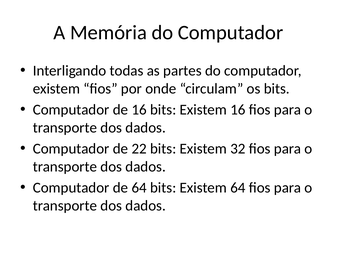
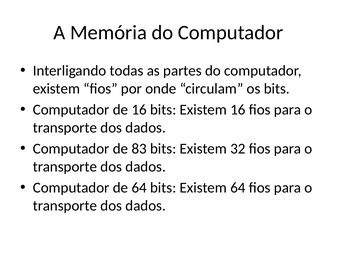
22: 22 -> 83
